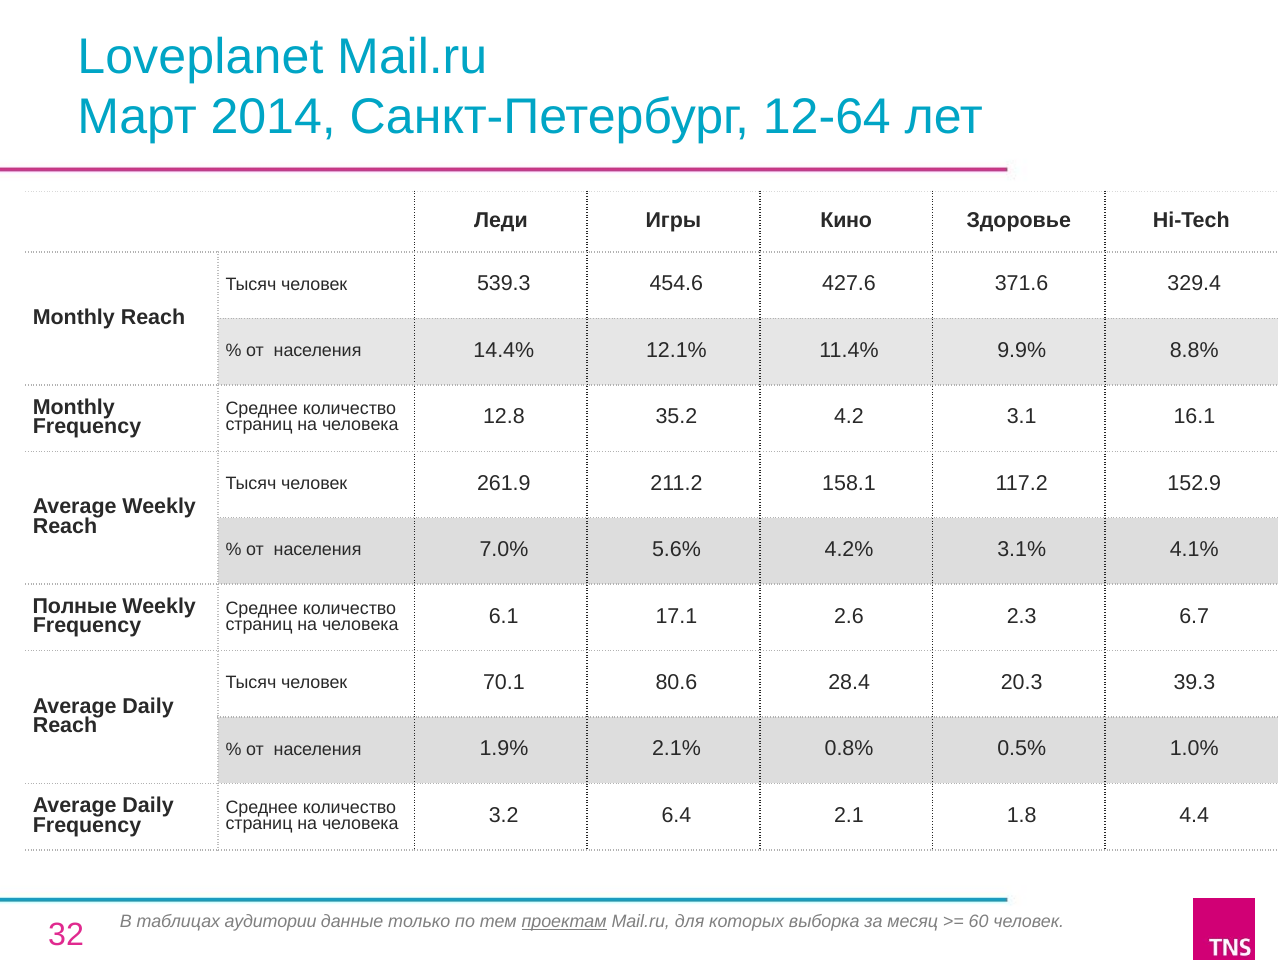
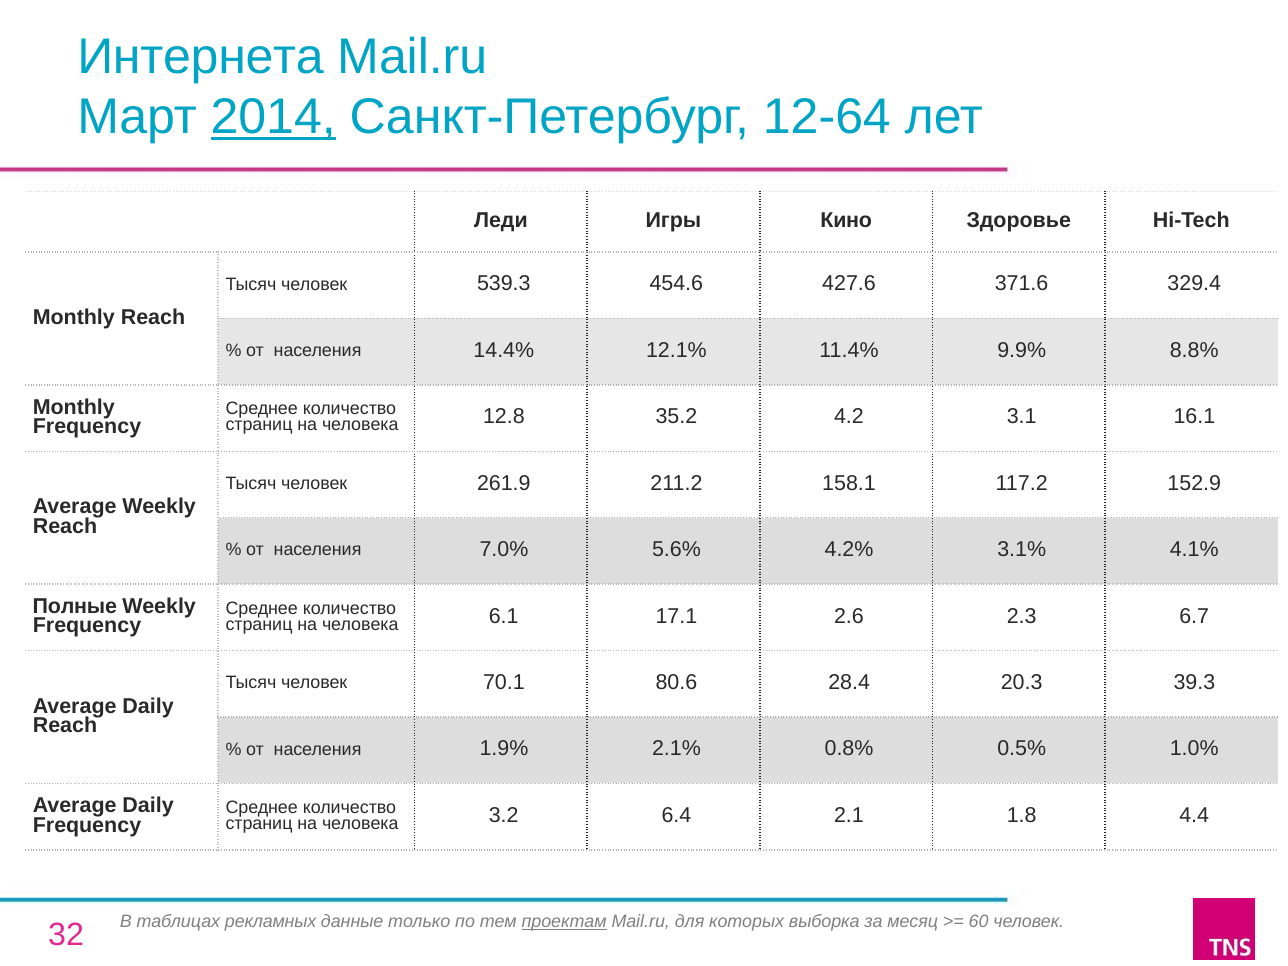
Loveplanet: Loveplanet -> Интернета
2014 underline: none -> present
аудитории: аудитории -> рекламных
